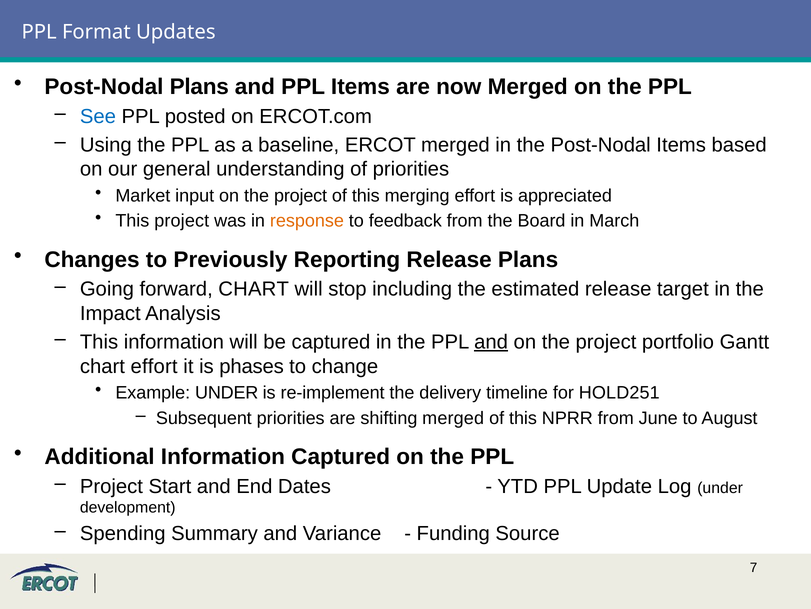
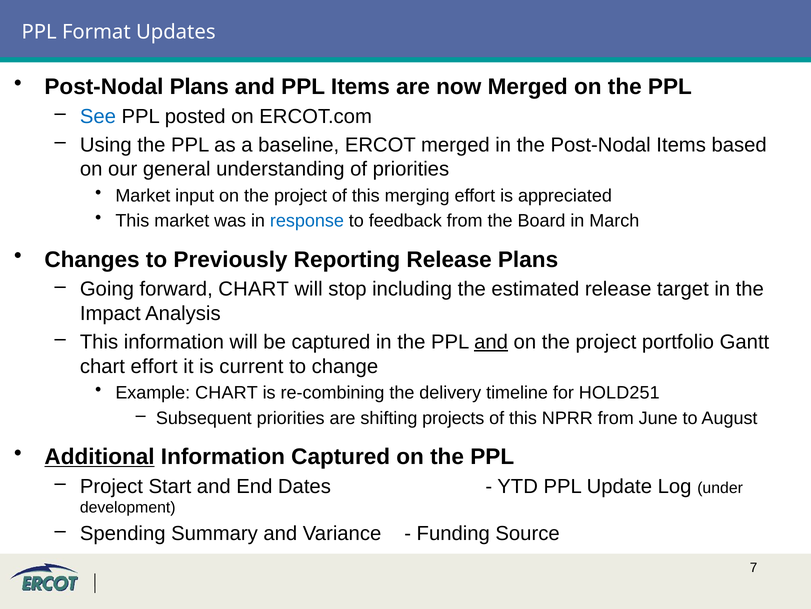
This project: project -> market
response colour: orange -> blue
phases: phases -> current
Example UNDER: UNDER -> CHART
re-implement: re-implement -> re-combining
shifting merged: merged -> projects
Additional underline: none -> present
